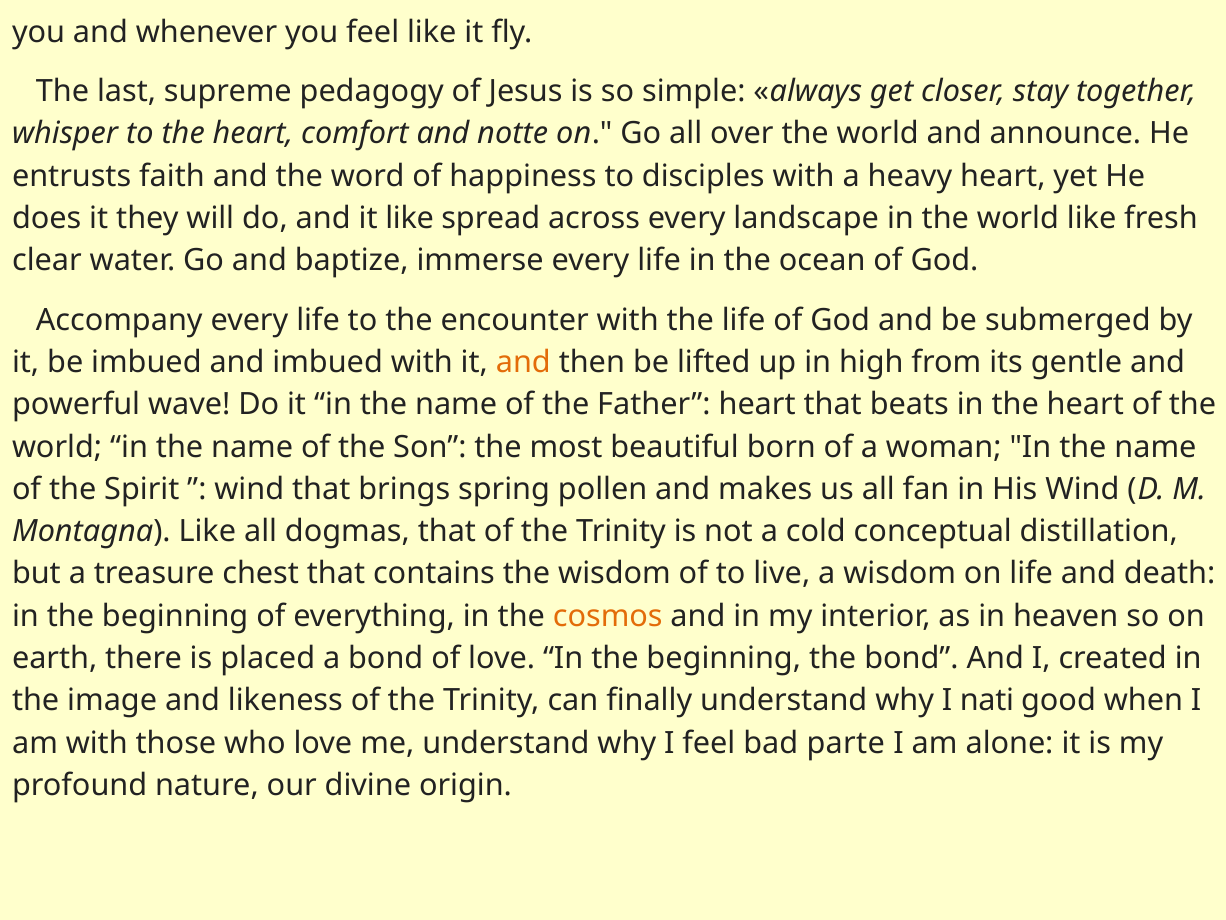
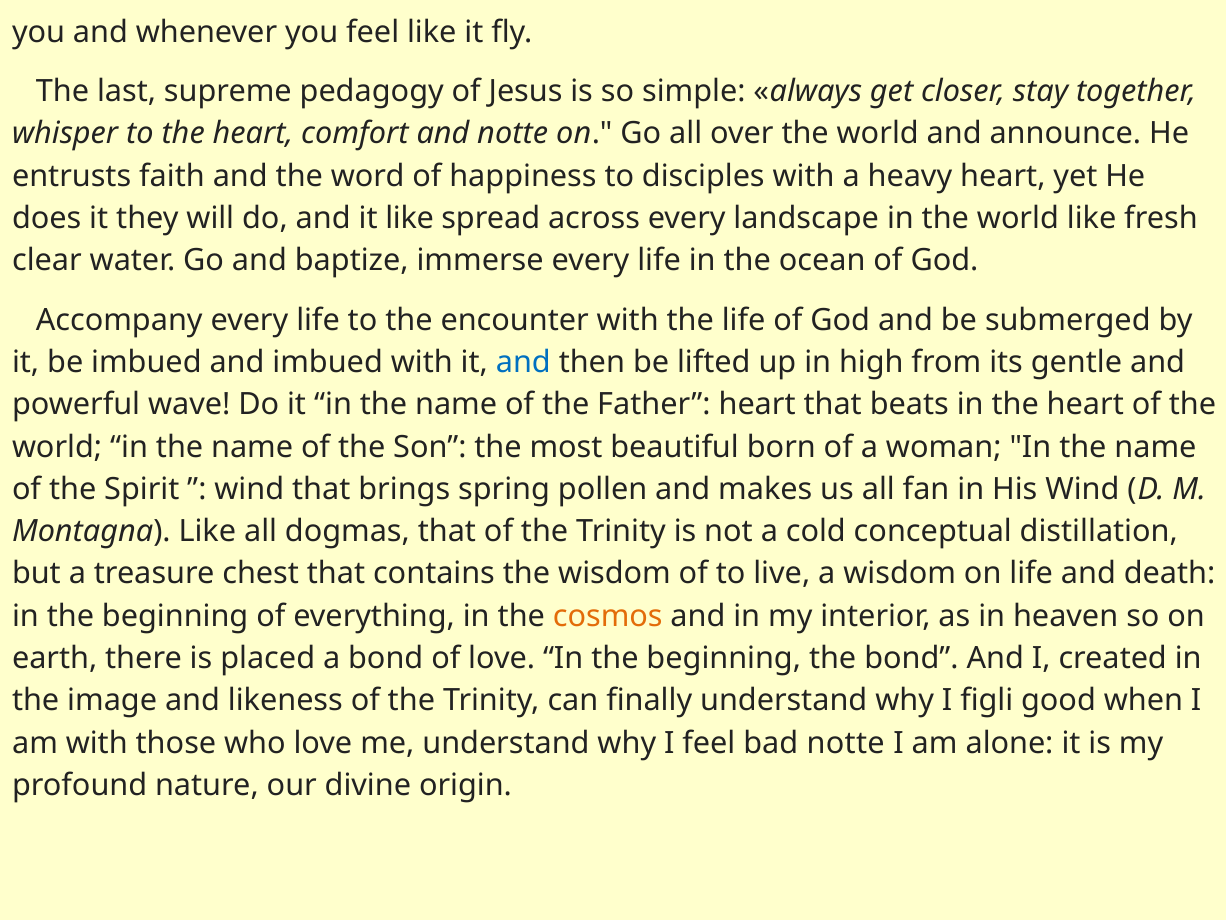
and at (523, 362) colour: orange -> blue
nati: nati -> figli
bad parte: parte -> notte
